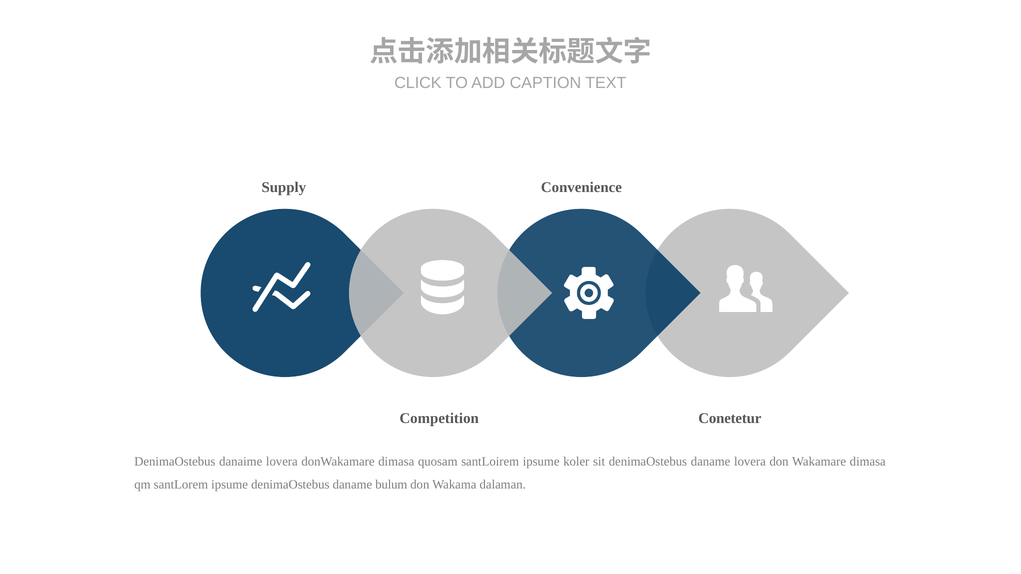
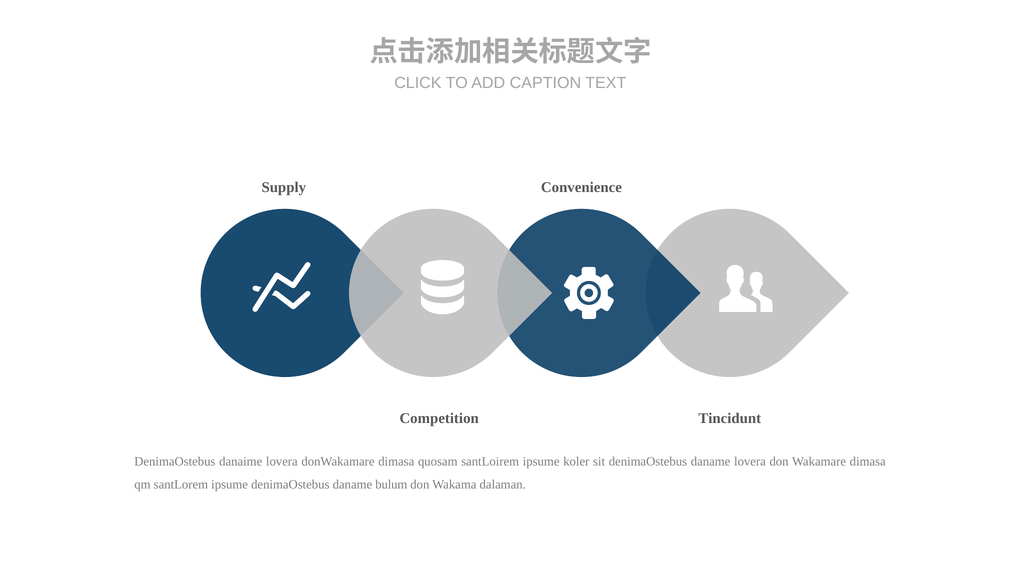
Conetetur: Conetetur -> Tincidunt
